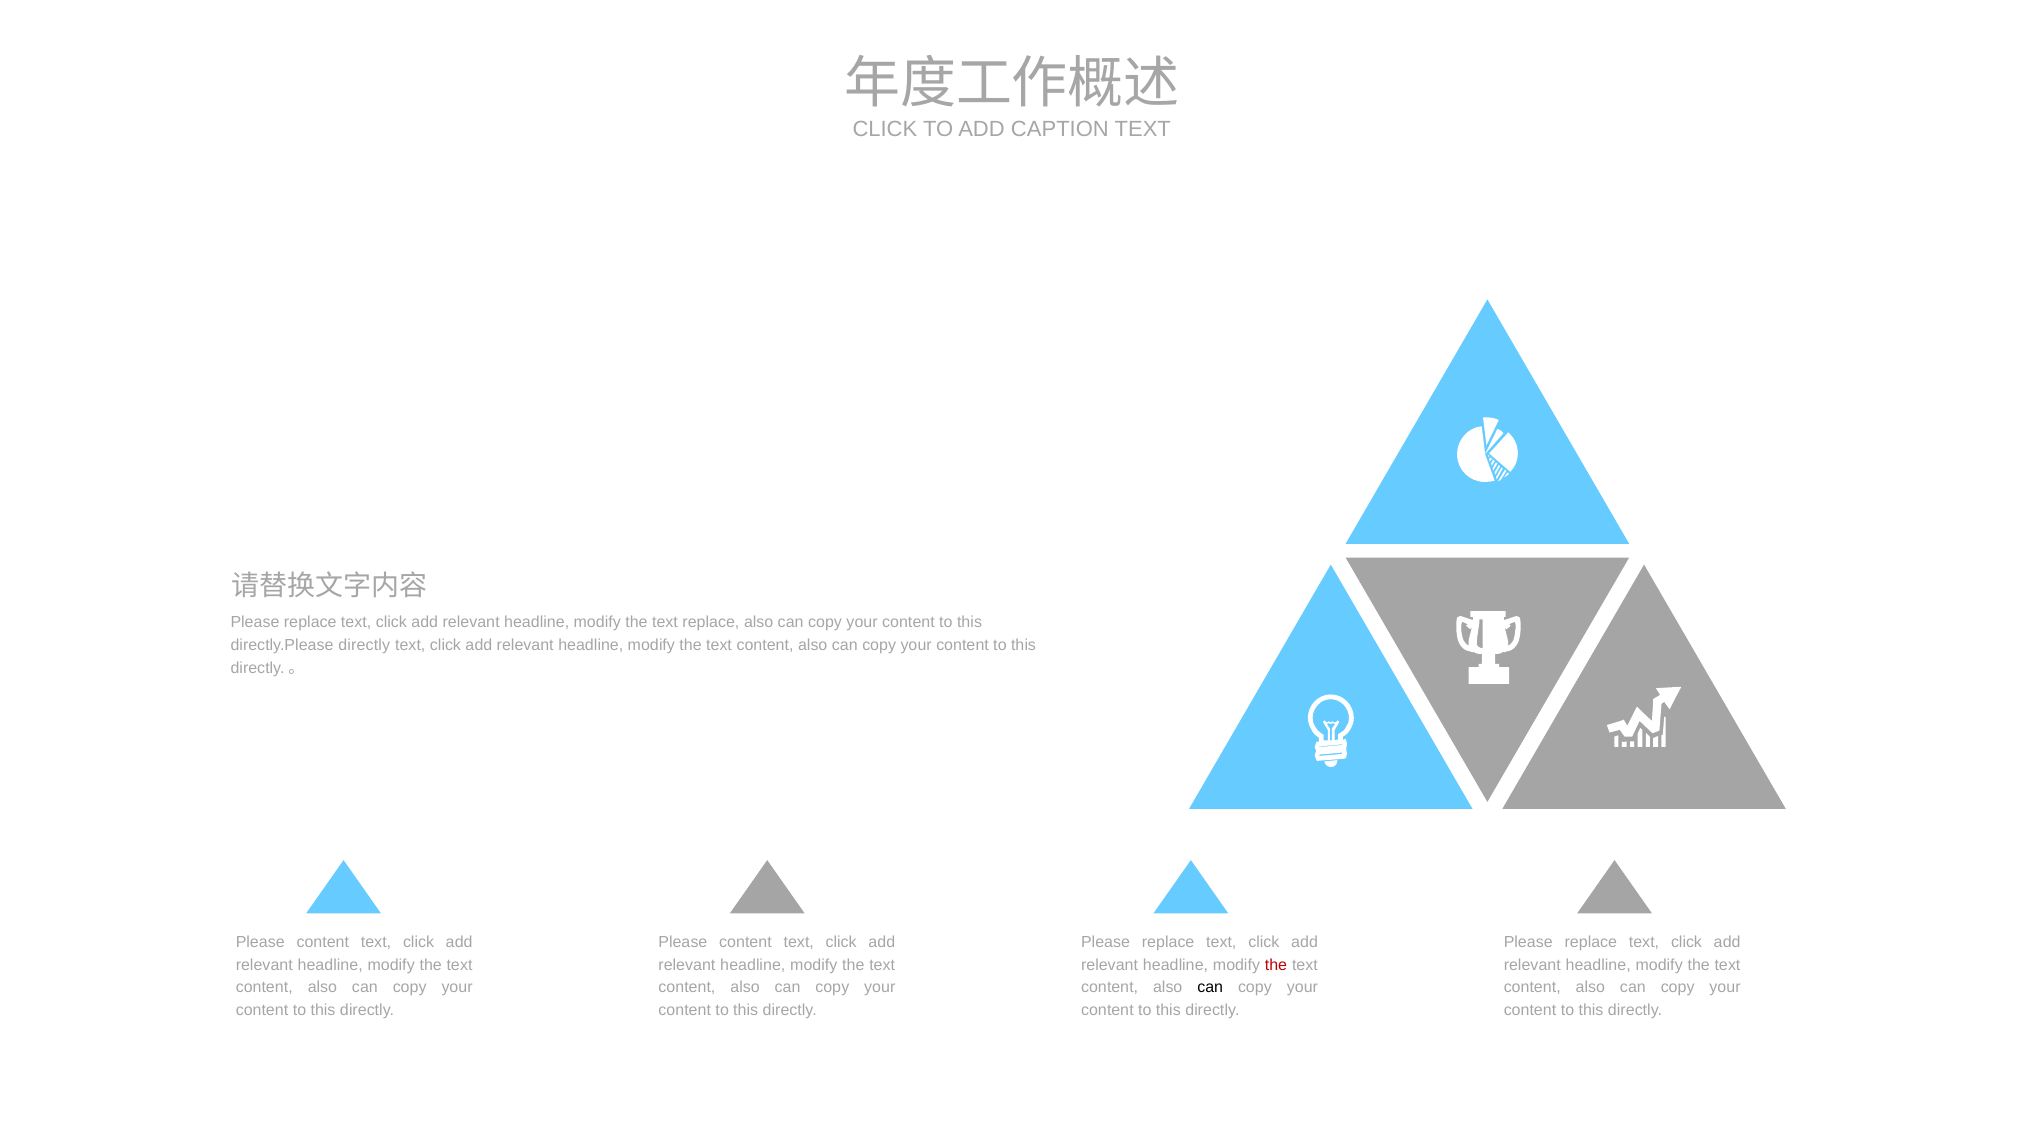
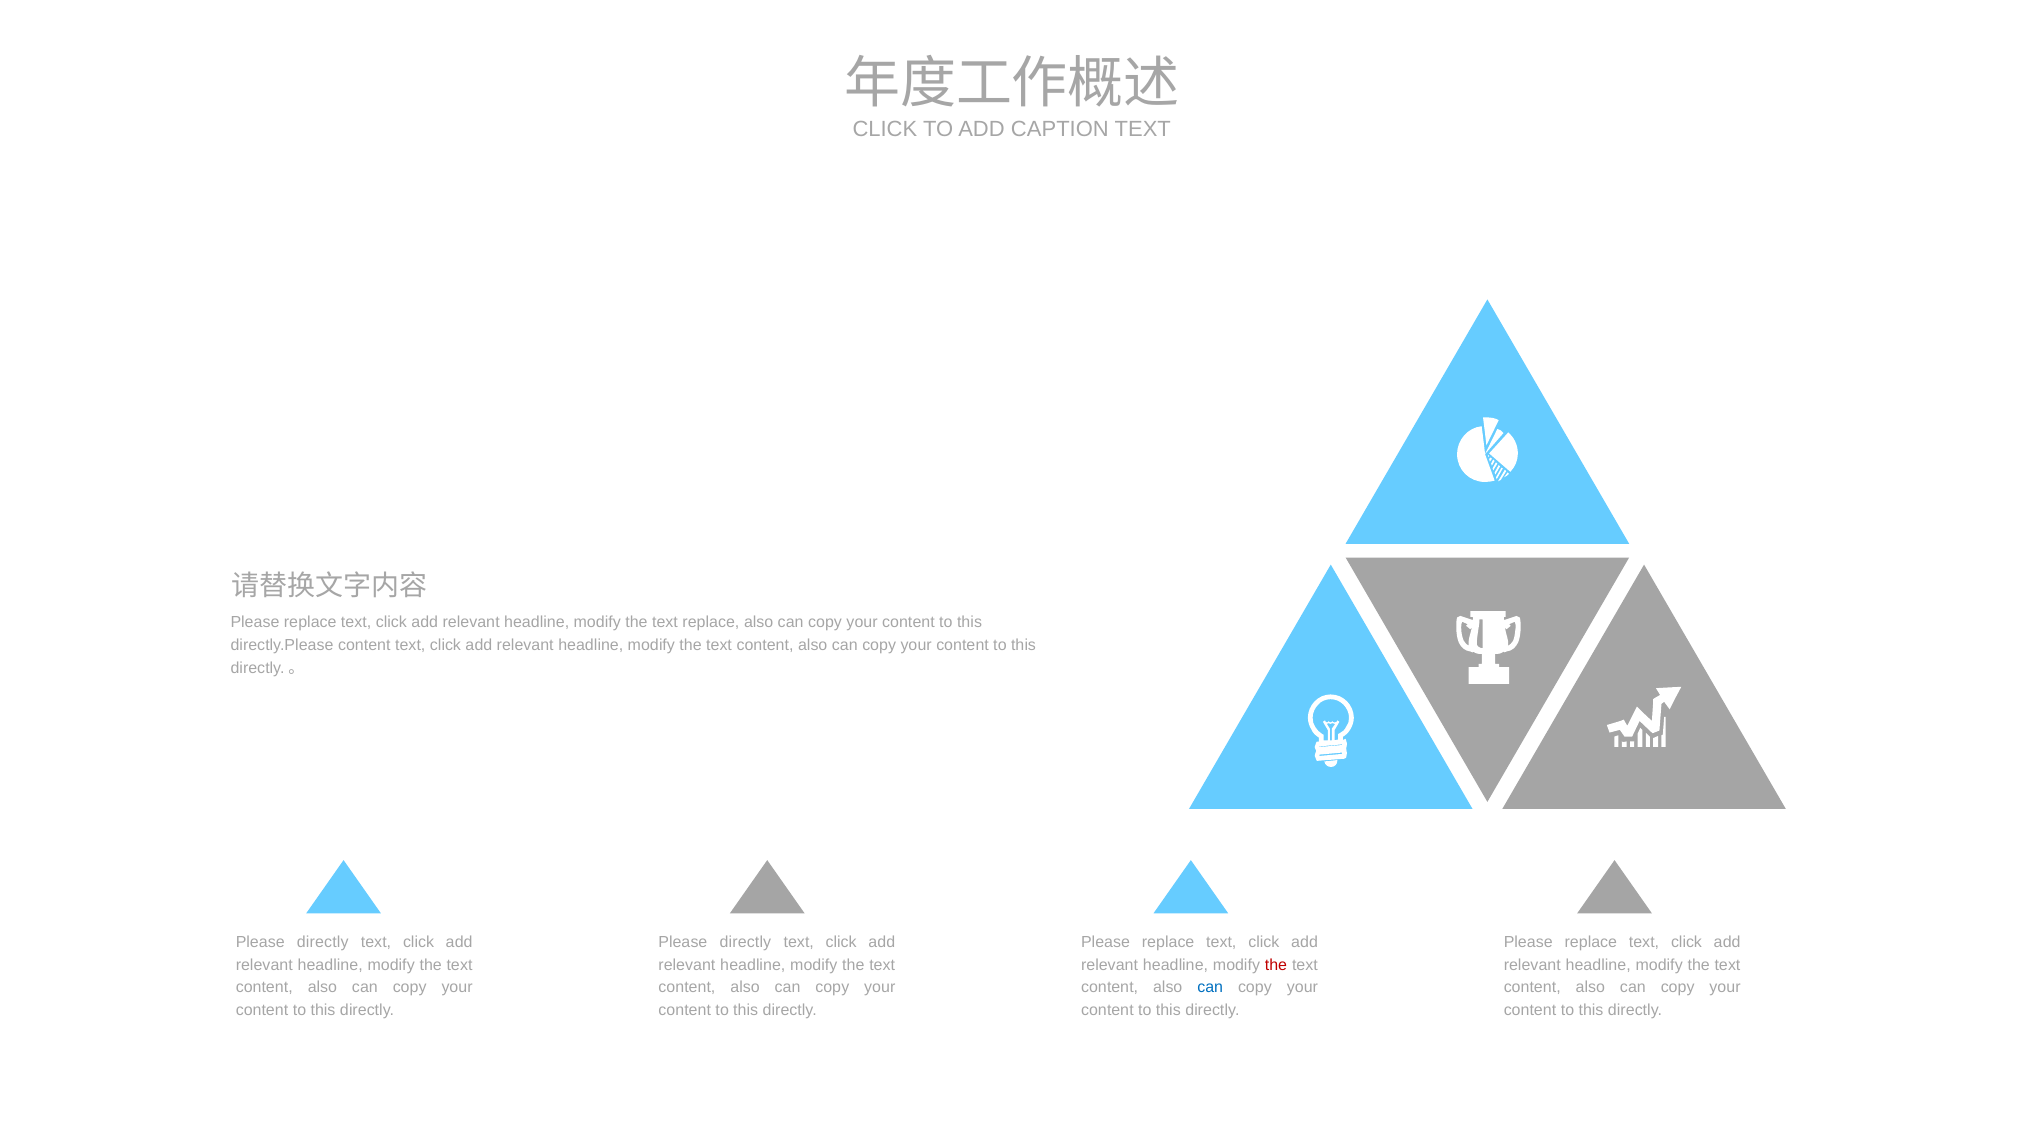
directly.Please directly: directly -> content
content at (323, 942): content -> directly
content at (745, 942): content -> directly
can at (1210, 988) colour: black -> blue
